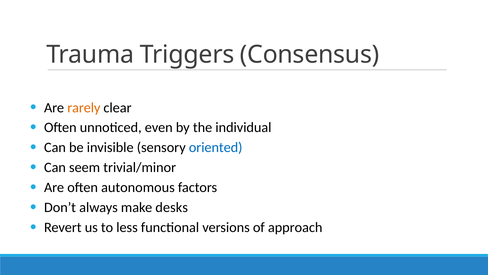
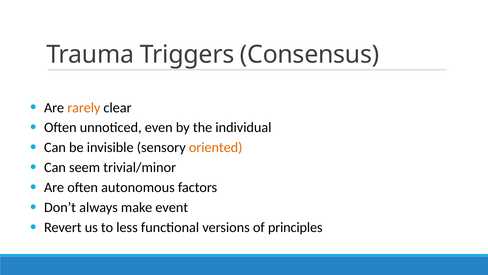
oriented colour: blue -> orange
desks: desks -> event
approach: approach -> principles
